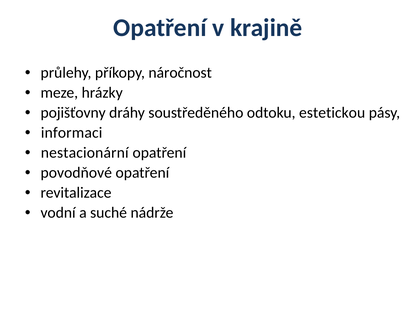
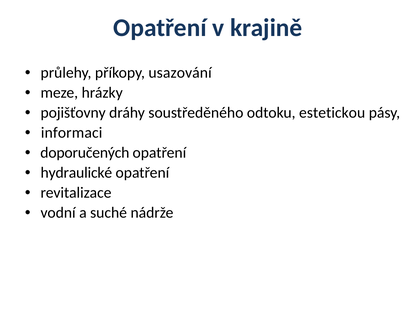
náročnost: náročnost -> usazování
nestacionární: nestacionární -> doporučených
povodňové: povodňové -> hydraulické
